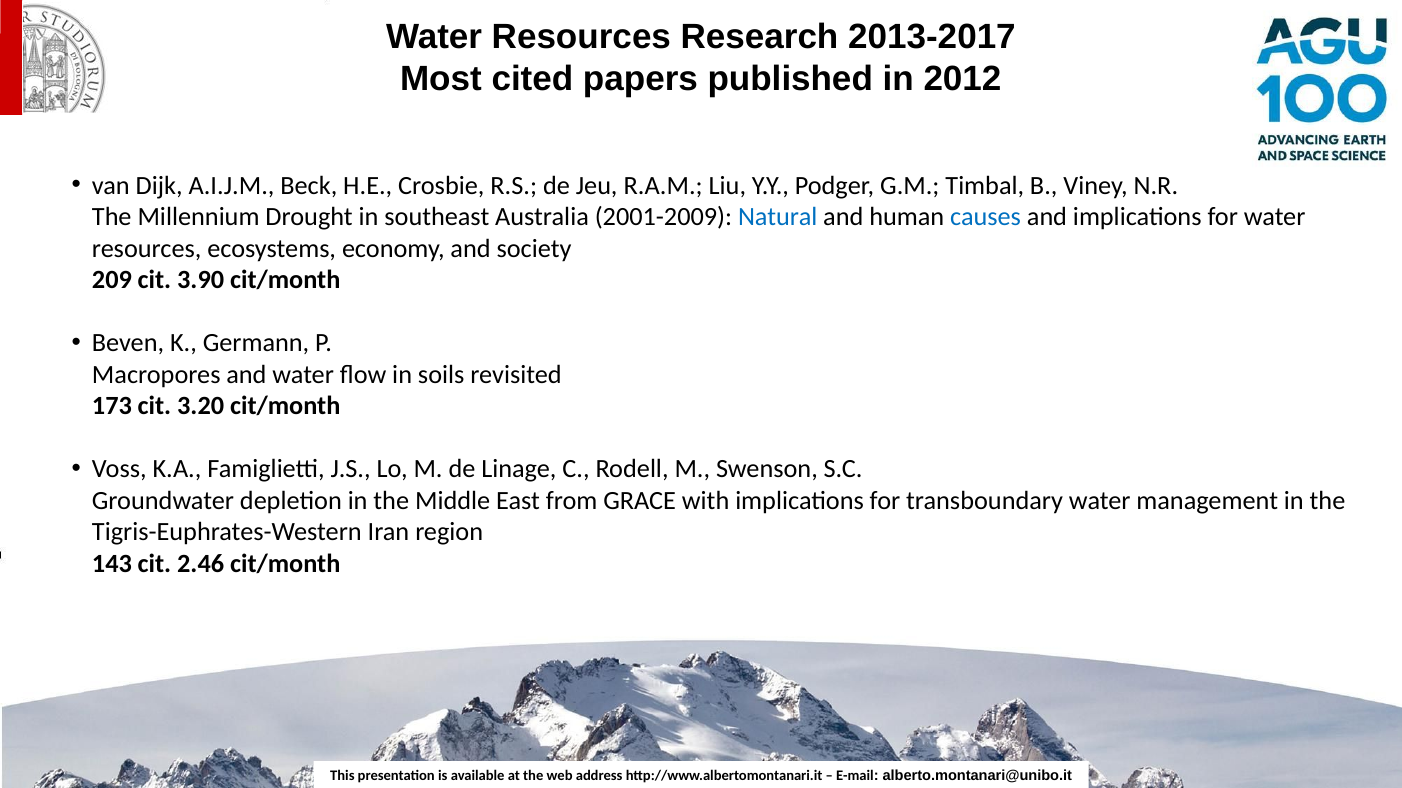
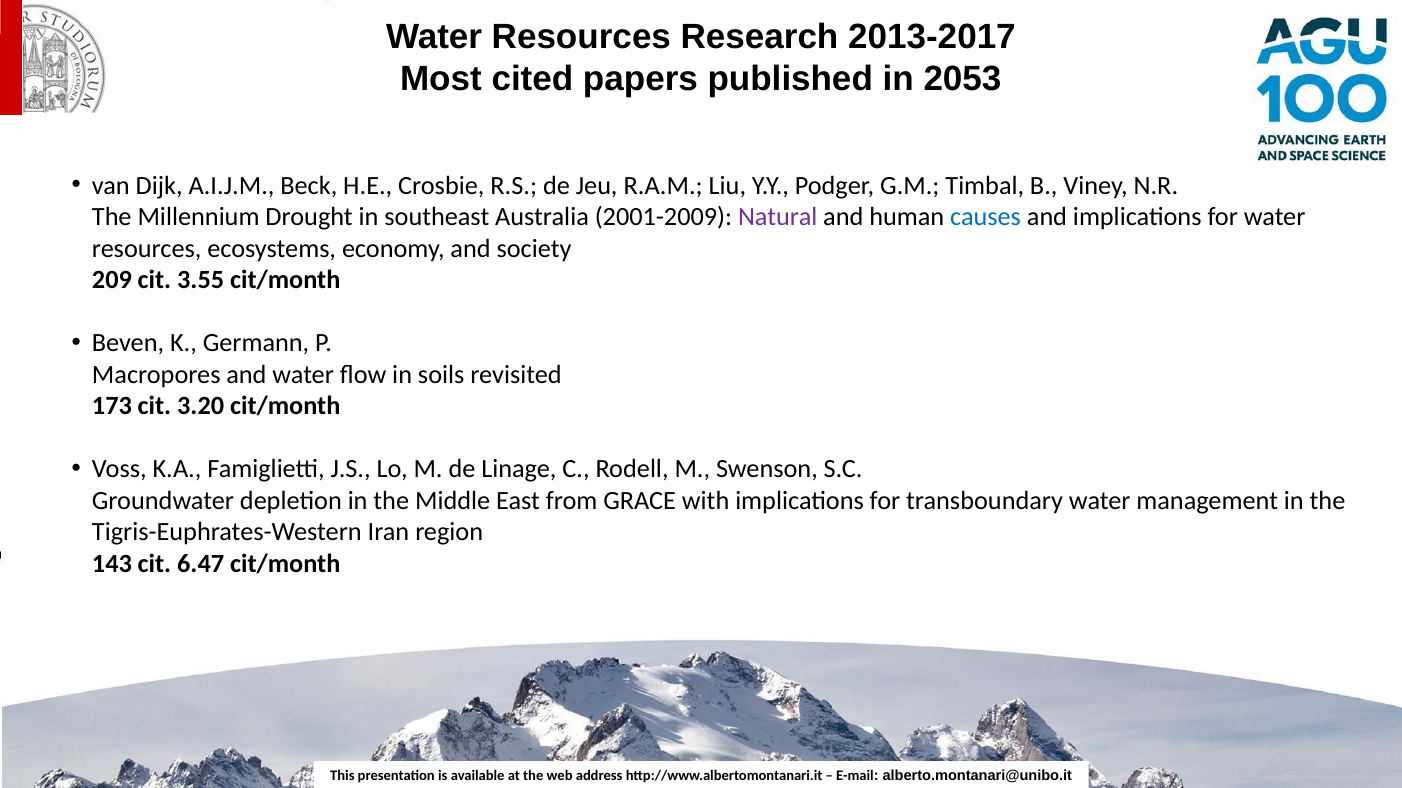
2012: 2012 -> 2053
Natural colour: blue -> purple
3.90: 3.90 -> 3.55
2.46: 2.46 -> 6.47
